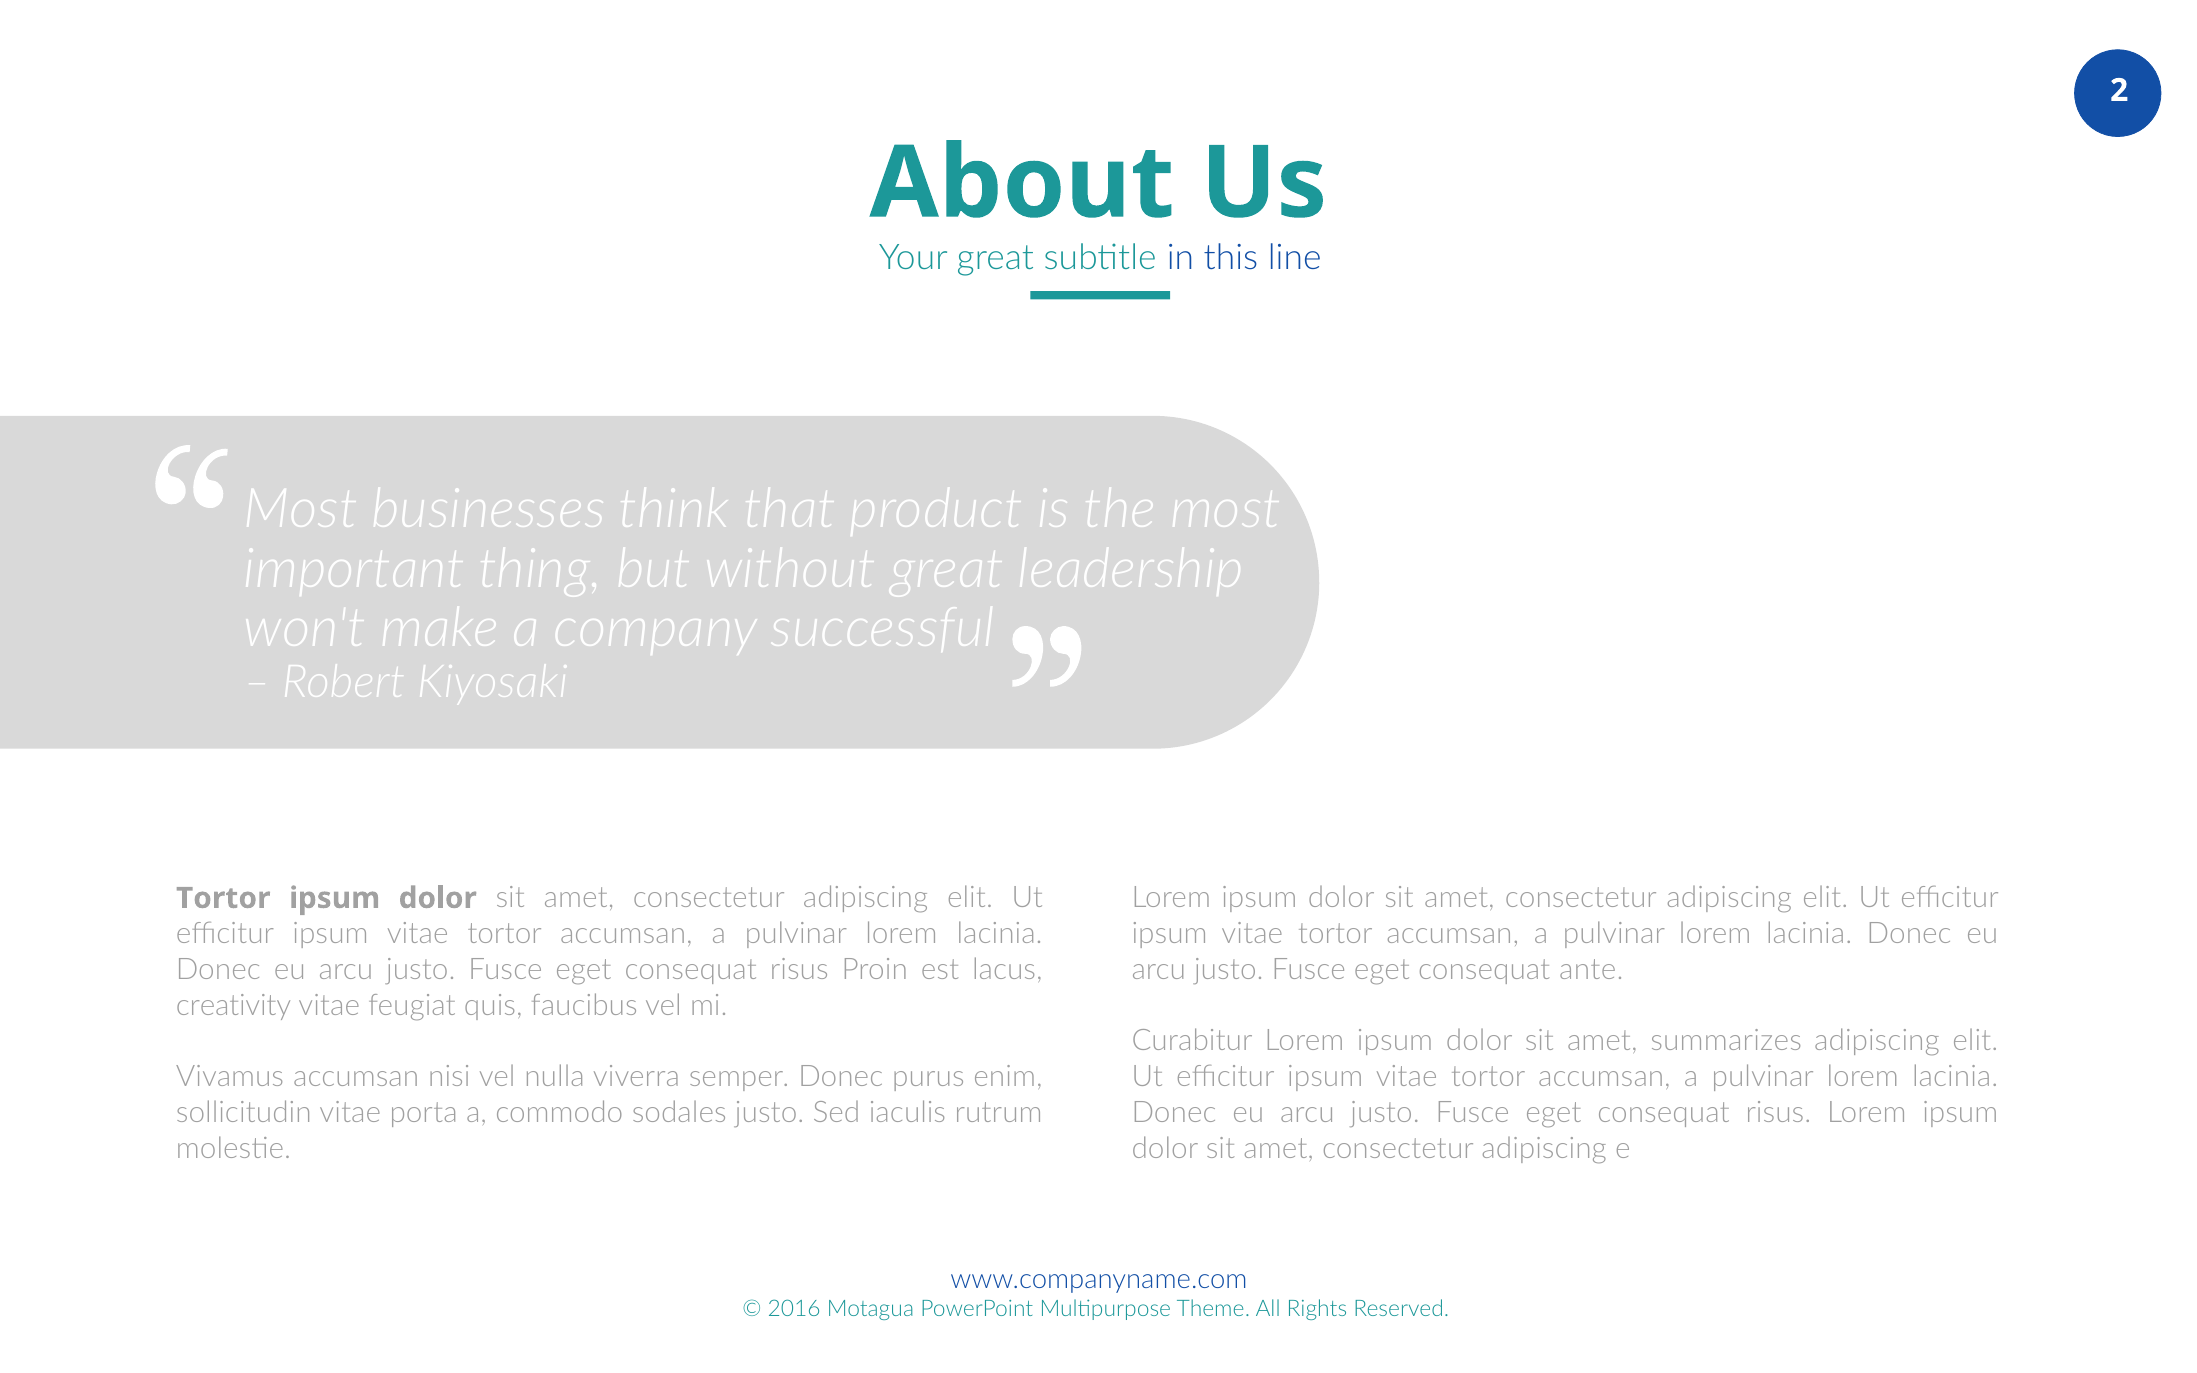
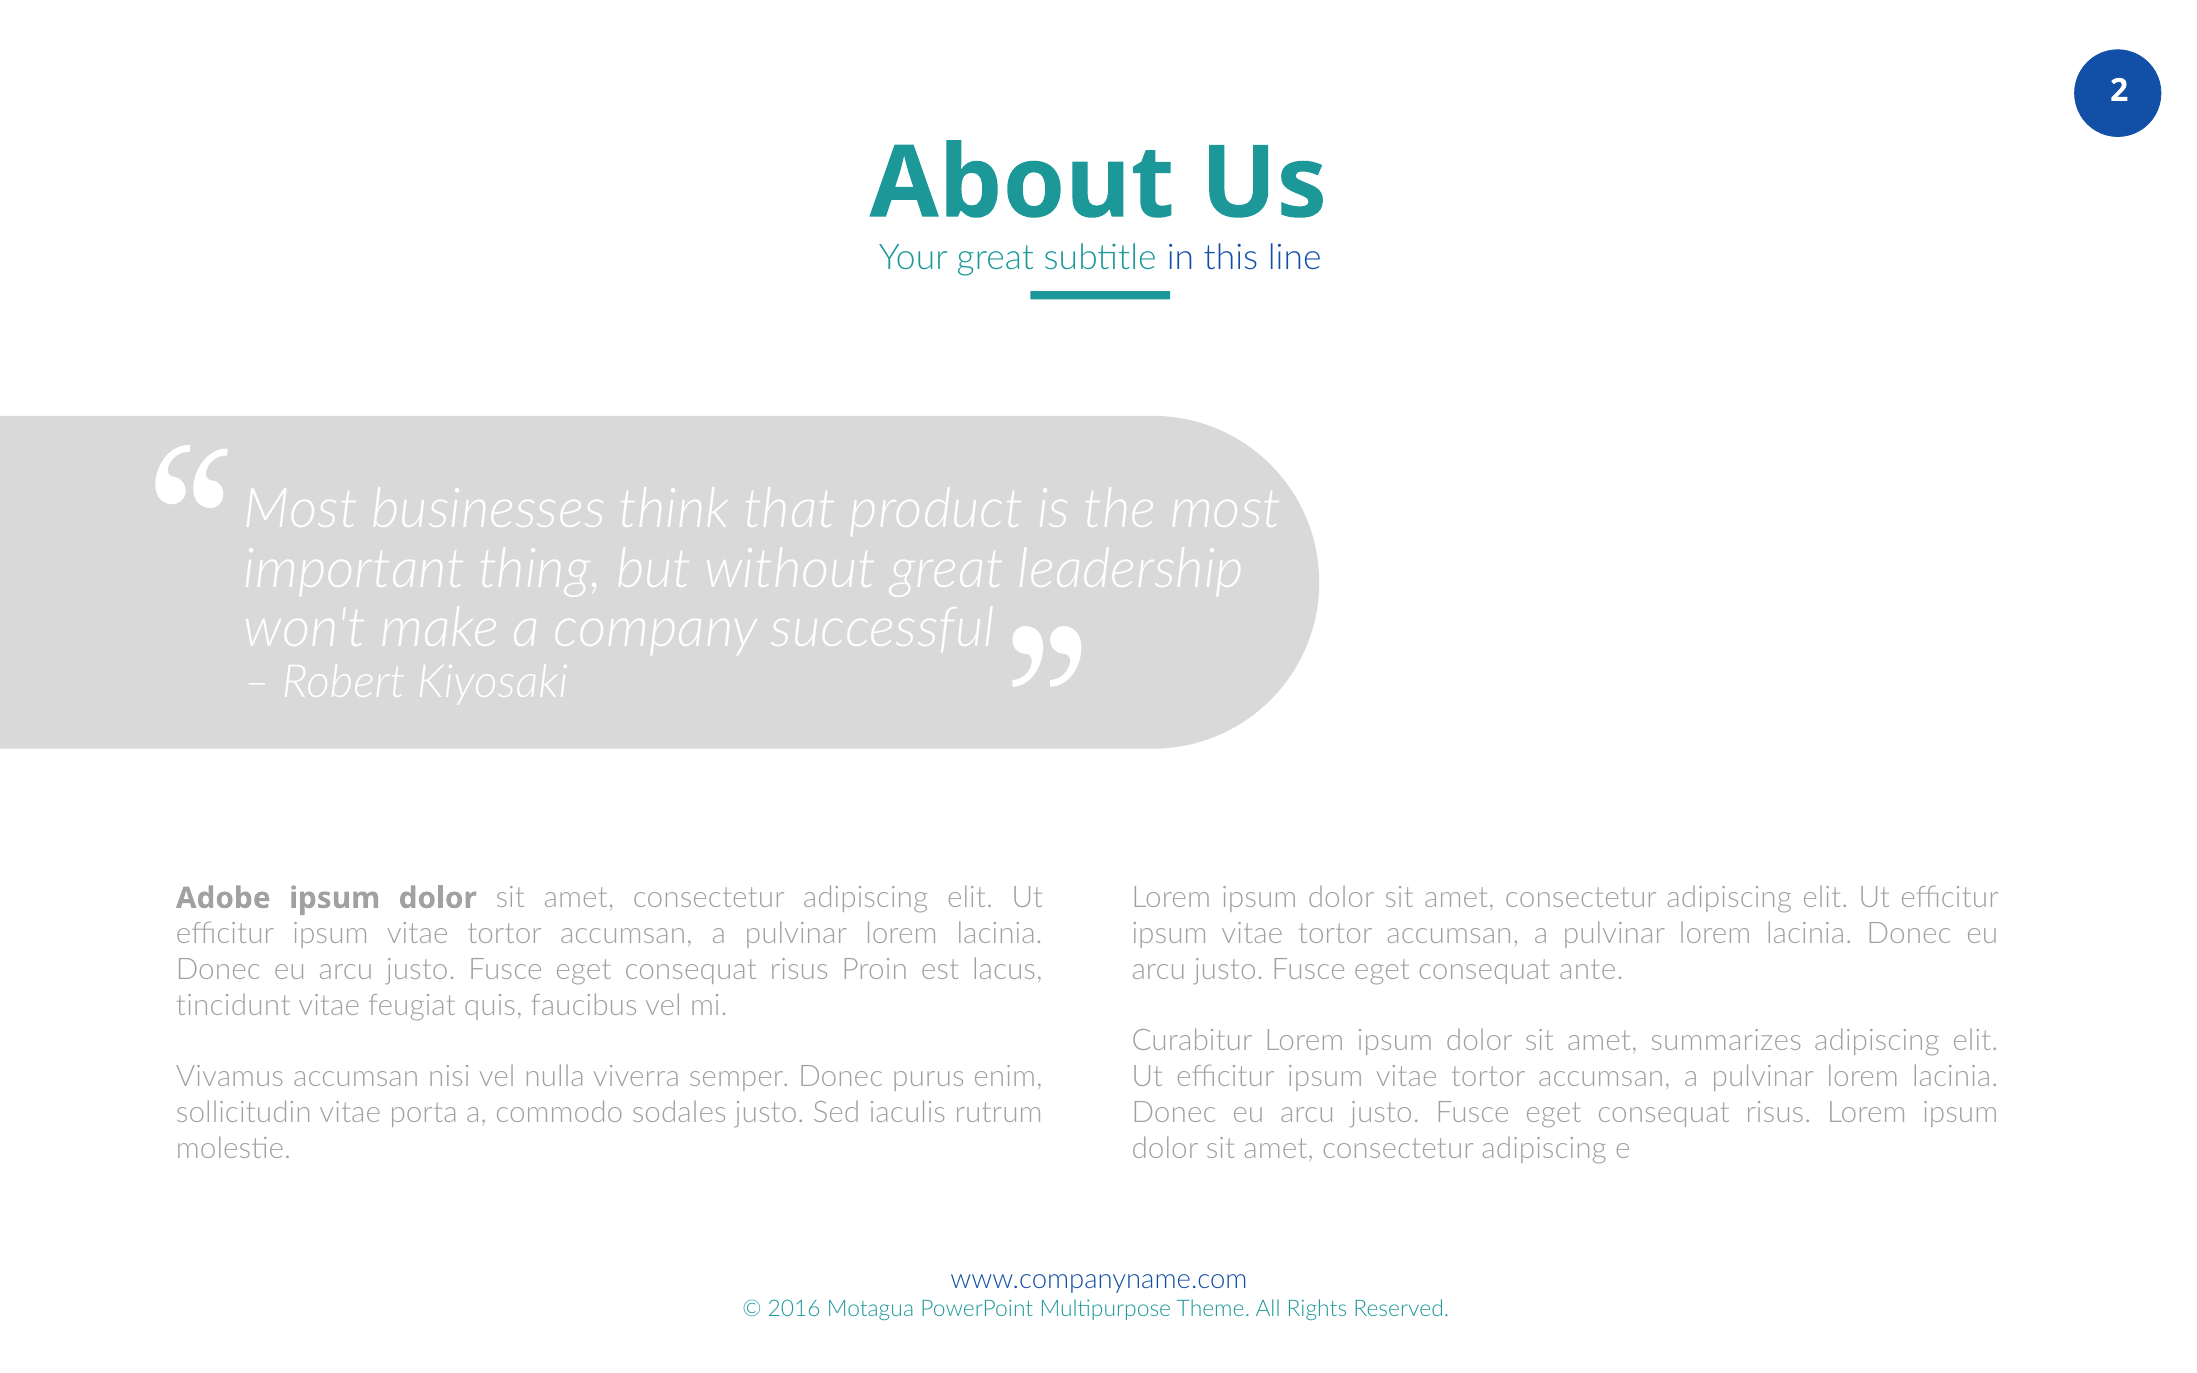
Tortor at (223, 898): Tortor -> Adobe
creativity: creativity -> tincidunt
